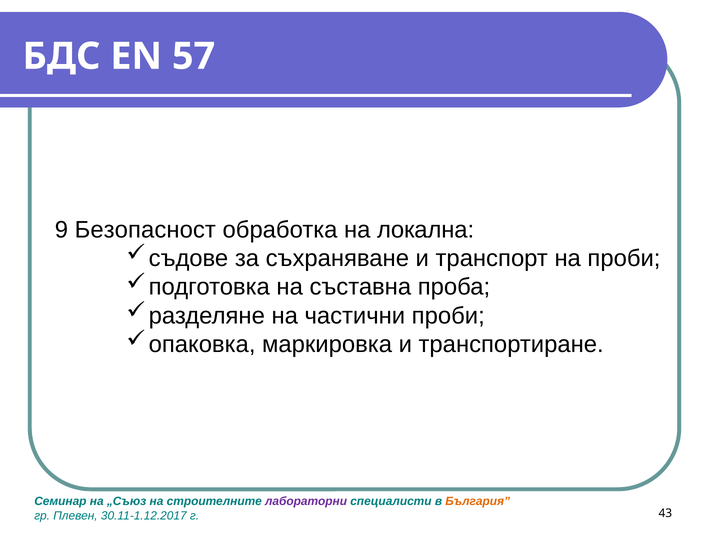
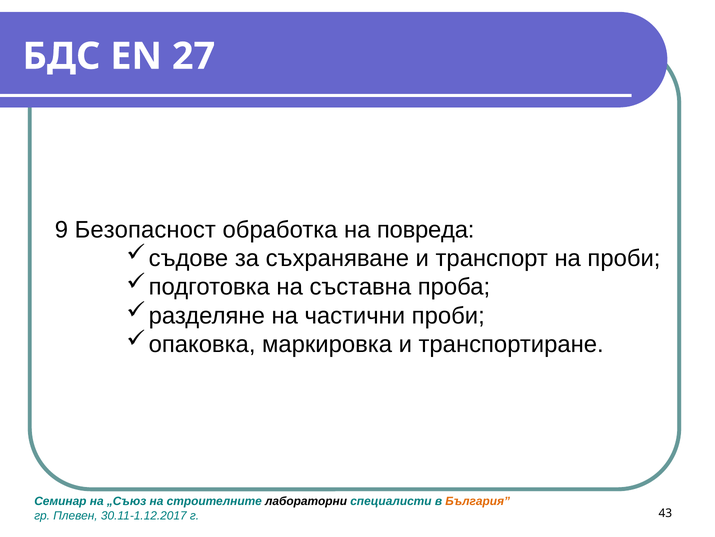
57: 57 -> 27
локална: локална -> повреда
лабораторни colour: purple -> black
